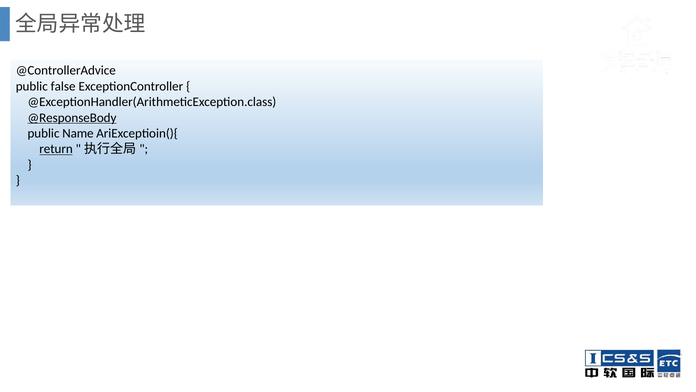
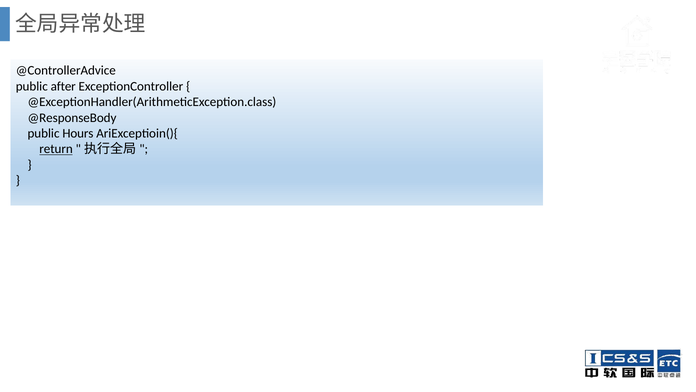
false: false -> after
@ResponseBody underline: present -> none
Name: Name -> Hours
